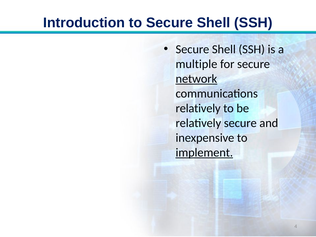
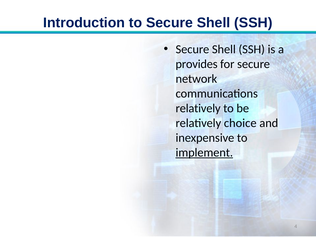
multiple: multiple -> provides
network underline: present -> none
relatively secure: secure -> choice
